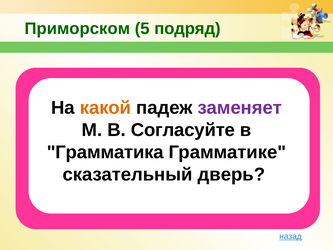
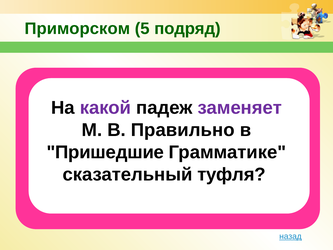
какой colour: orange -> purple
Согласуйте: Согласуйте -> Правильно
Грамматика: Грамматика -> Пришедшие
дверь: дверь -> туфля
